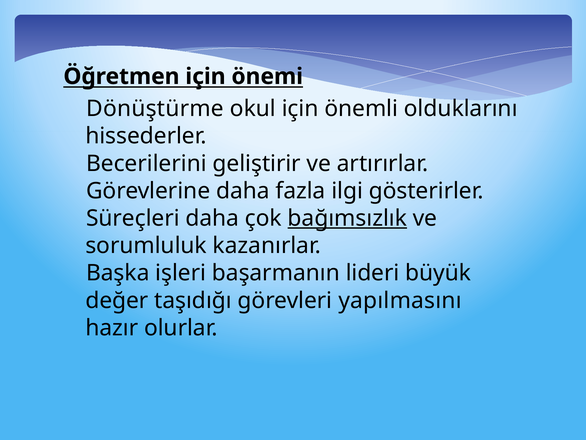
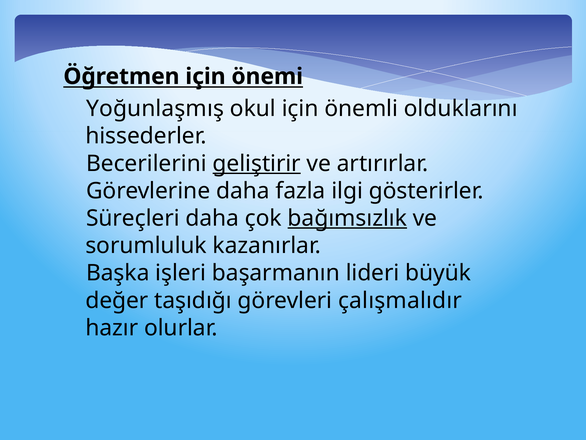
Dönüştürme: Dönüştürme -> Yoğunlaşmış
geliştirir underline: none -> present
yapılmasını: yapılmasını -> çalışmalıdır
